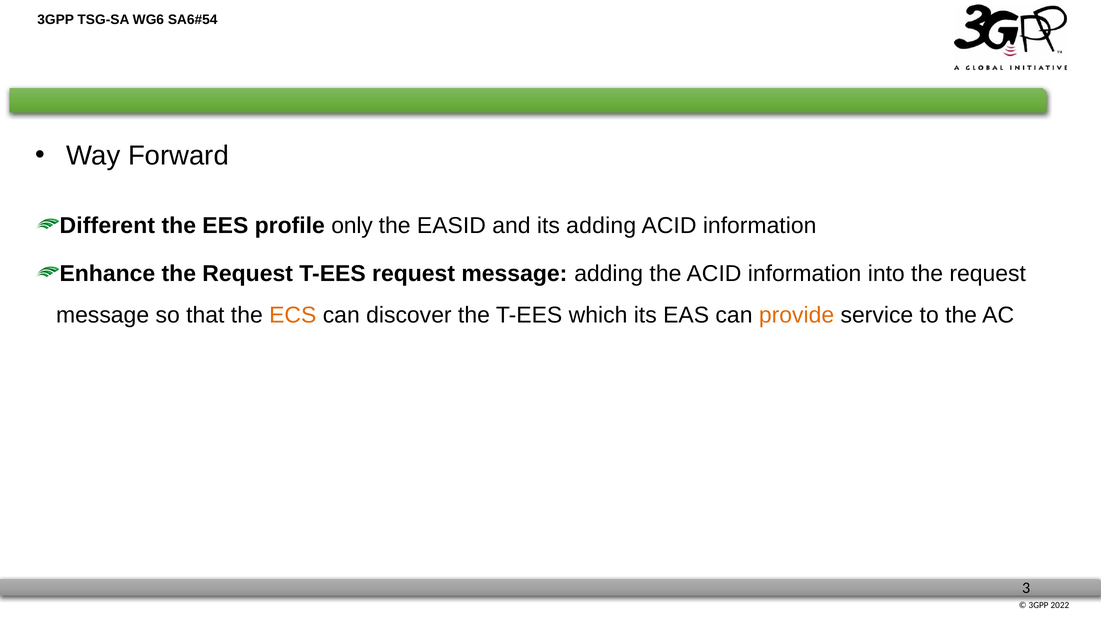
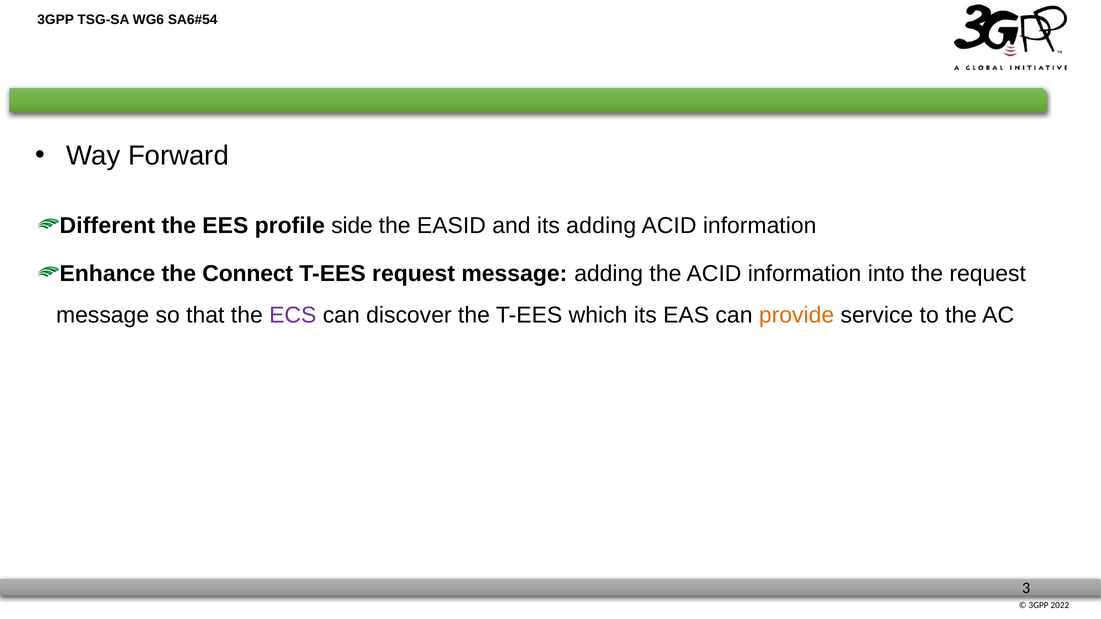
only: only -> side
Enhance the Request: Request -> Connect
ECS colour: orange -> purple
